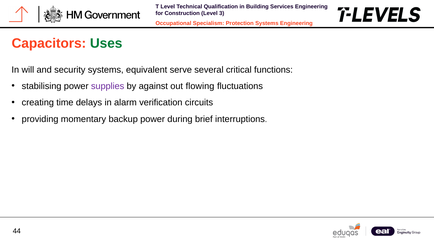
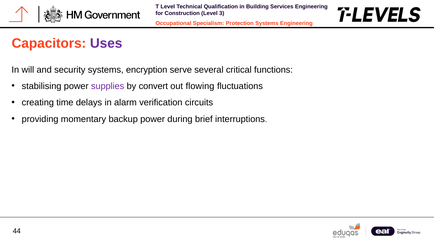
Uses colour: green -> purple
equivalent: equivalent -> encryption
against: against -> convert
